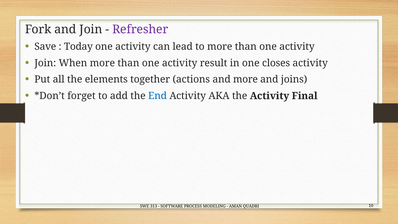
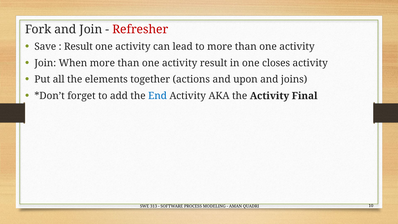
Refresher colour: purple -> red
Today at (78, 47): Today -> Result
and more: more -> upon
